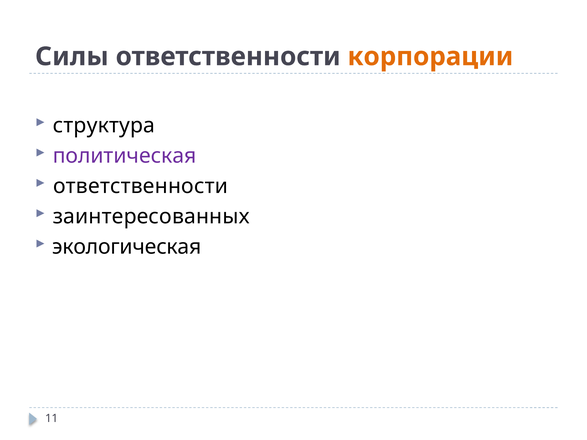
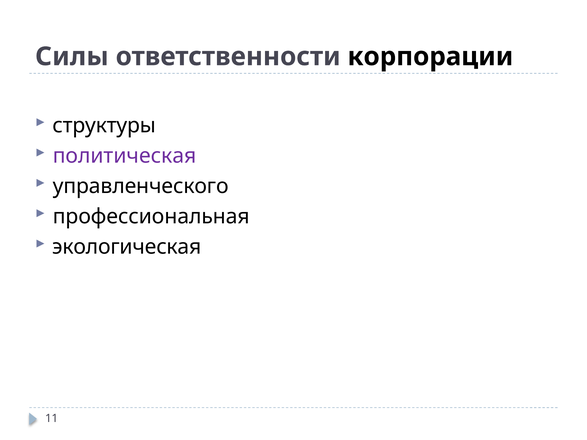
корпорации colour: orange -> black
структура: структура -> структуры
ответственности at (141, 186): ответственности -> управленческого
заинтересованных: заинтересованных -> профессиональная
